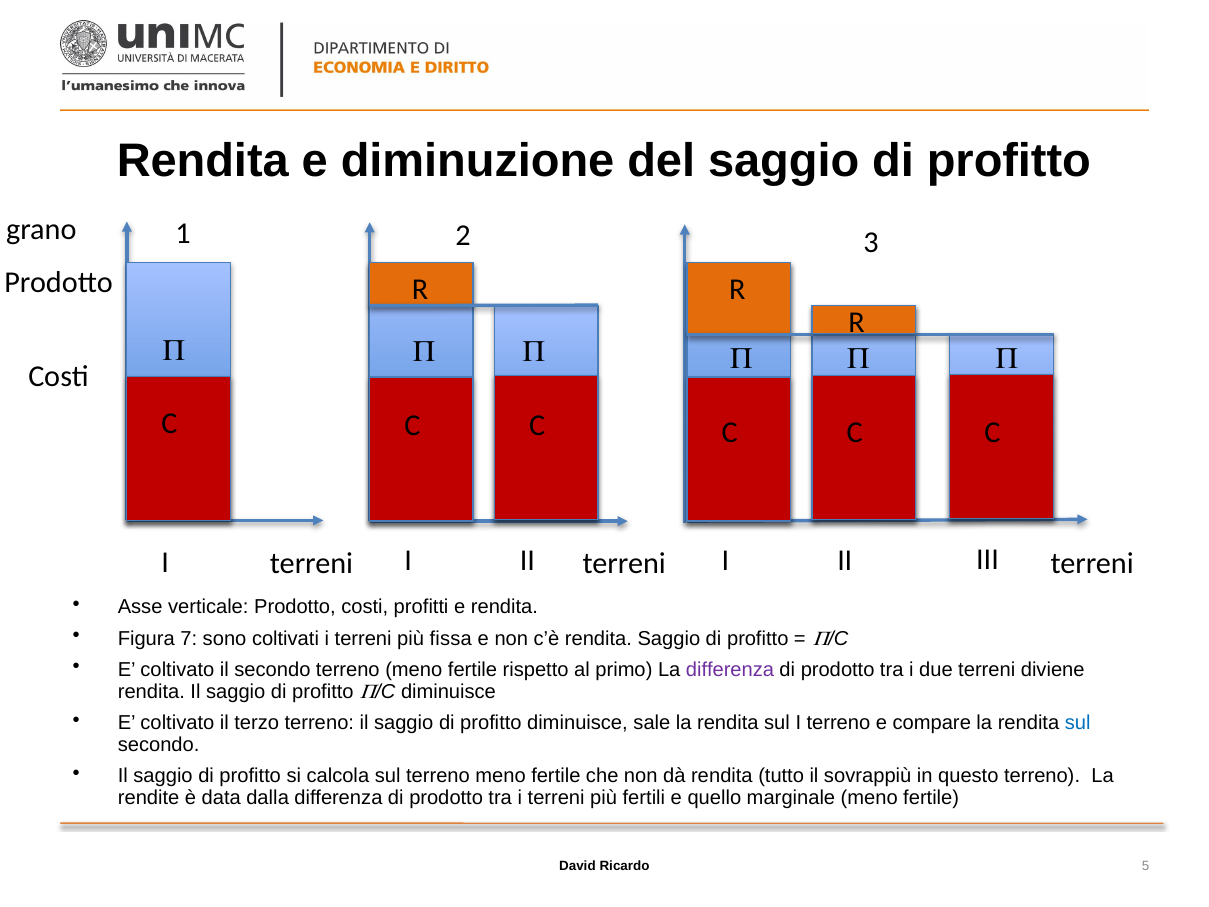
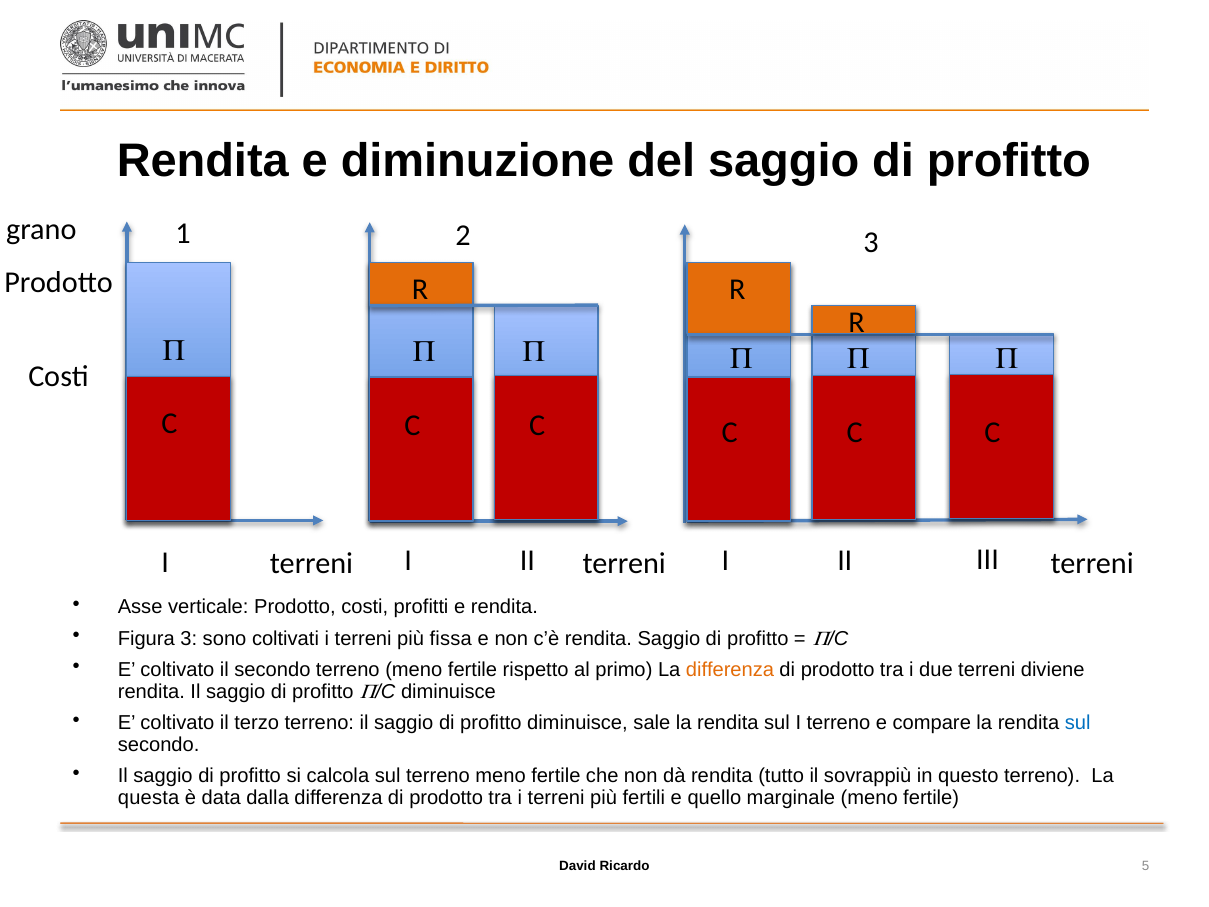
Figura 7: 7 -> 3
differenza at (730, 670) colour: purple -> orange
rendite: rendite -> questa
